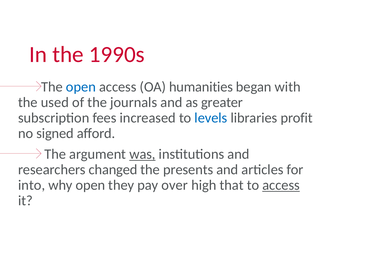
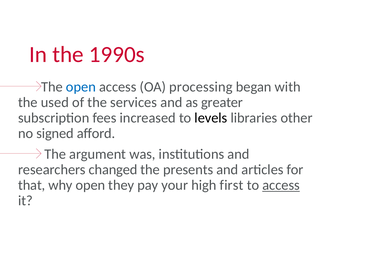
humanities: humanities -> processing
journals: journals -> services
levels colour: blue -> black
profit: profit -> other
was underline: present -> none
into: into -> that
over: over -> your
that: that -> first
